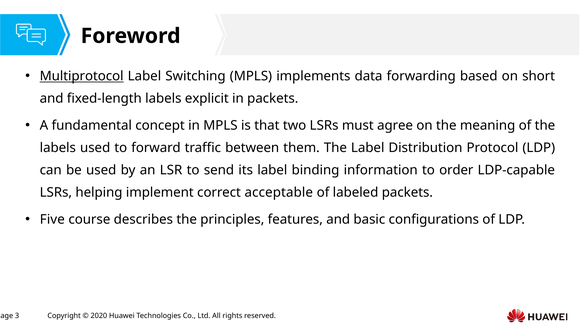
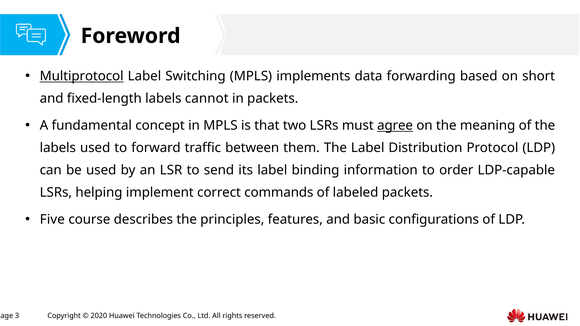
explicit: explicit -> cannot
agree underline: none -> present
acceptable: acceptable -> commands
